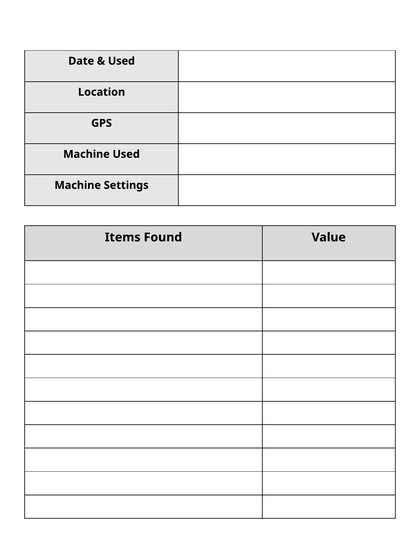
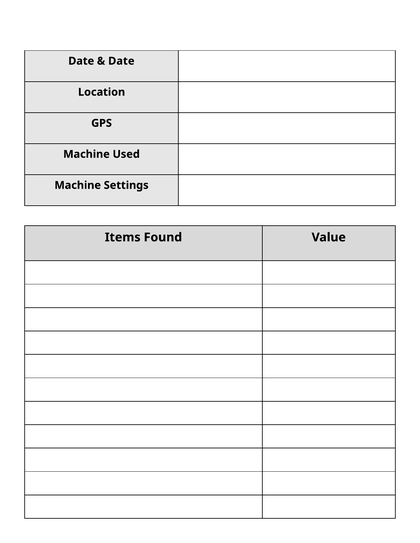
Used at (121, 61): Used -> Date
